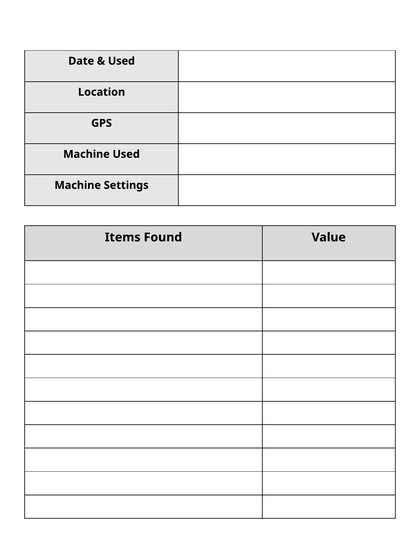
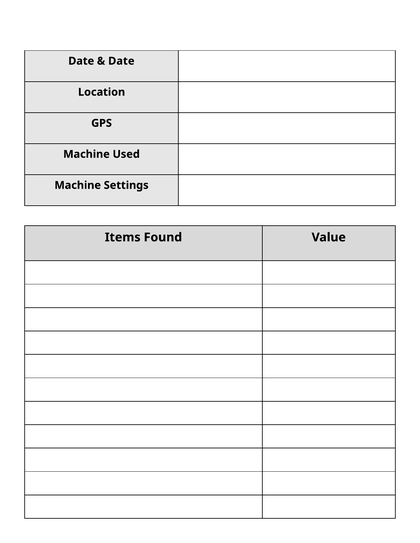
Used at (121, 61): Used -> Date
